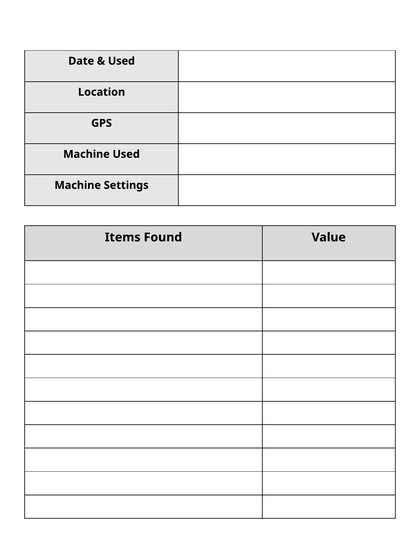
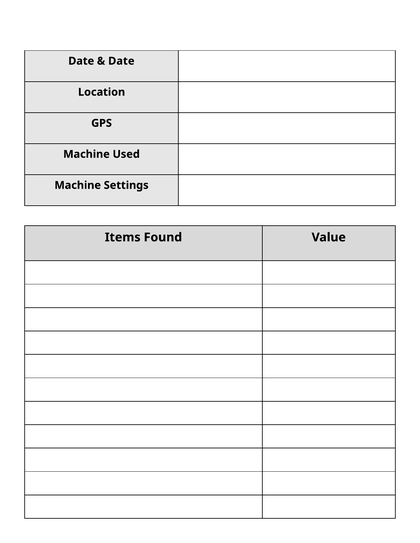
Used at (121, 61): Used -> Date
